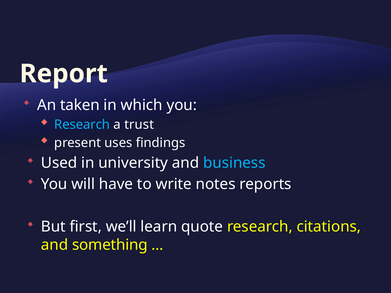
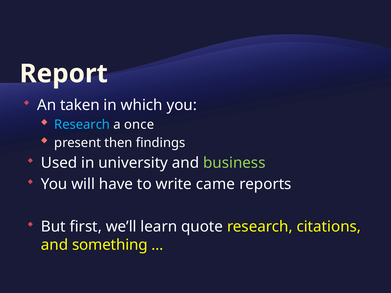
trust: trust -> once
uses: uses -> then
business colour: light blue -> light green
notes: notes -> came
